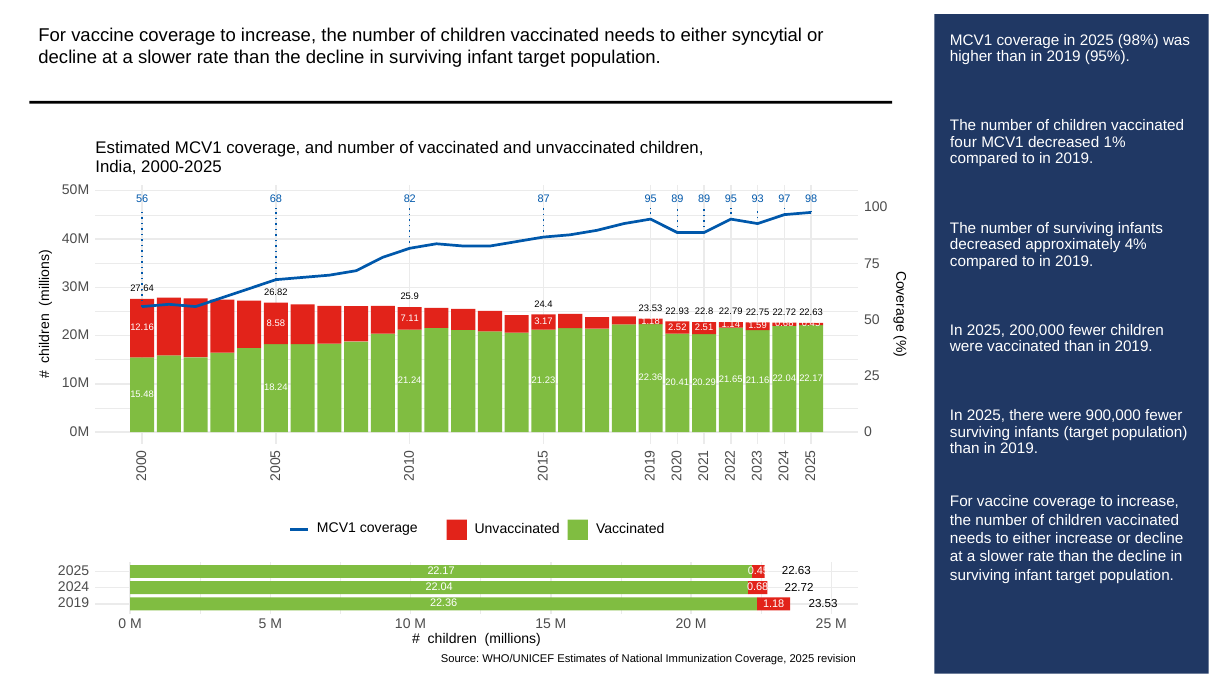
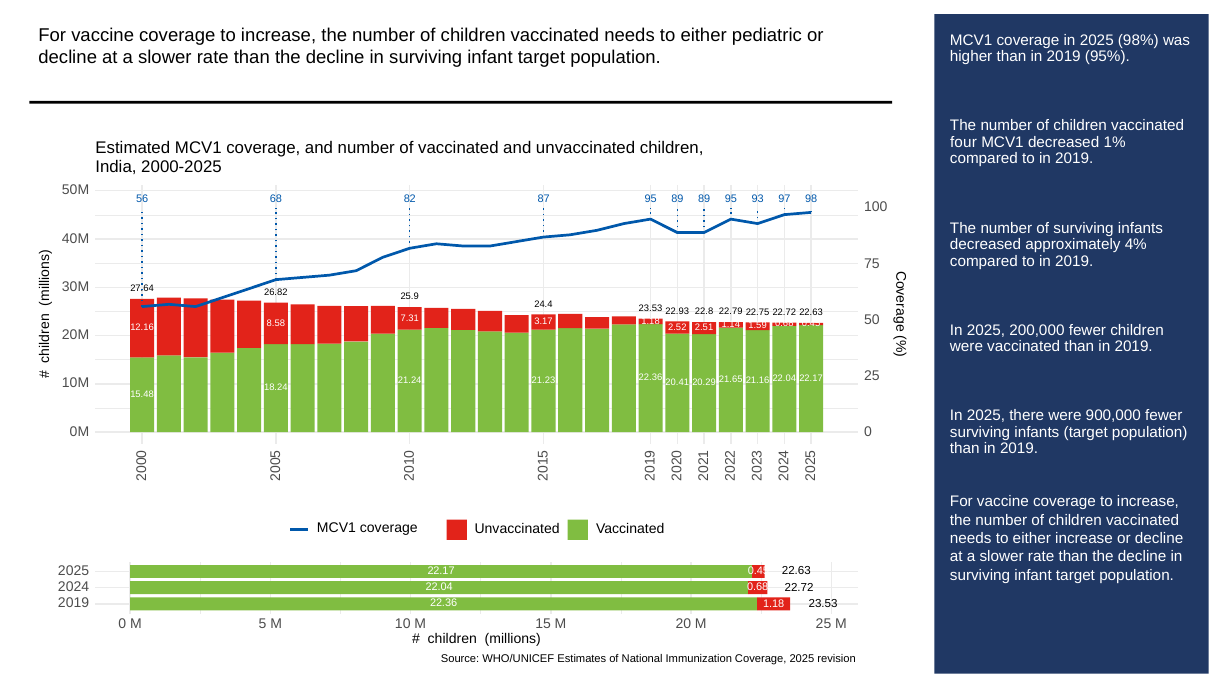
syncytial: syncytial -> pediatric
7.11: 7.11 -> 7.31
